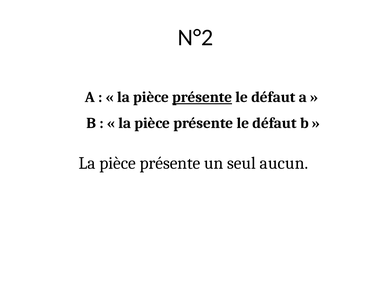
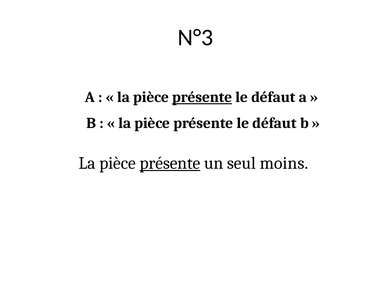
N°2: N°2 -> N°3
présente at (170, 163) underline: none -> present
aucun: aucun -> moins
